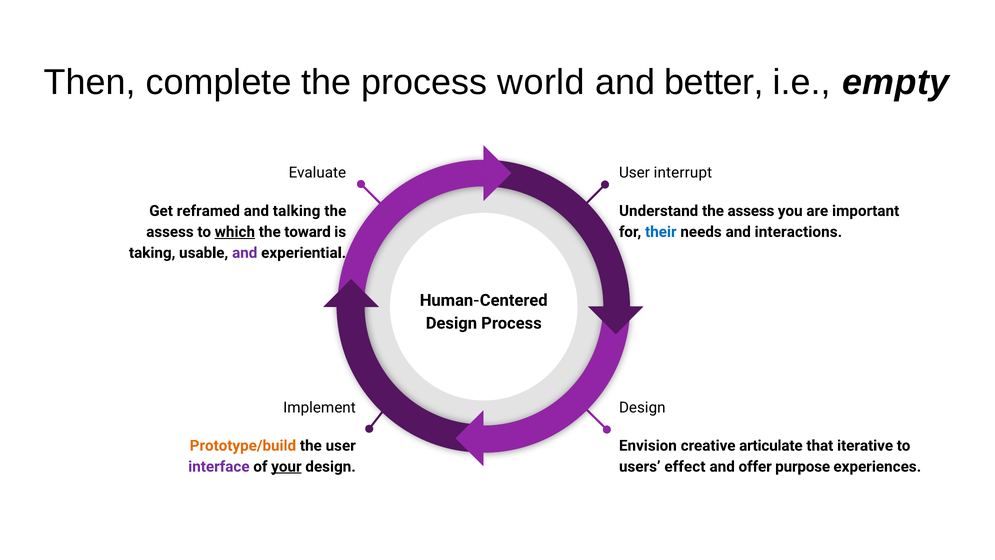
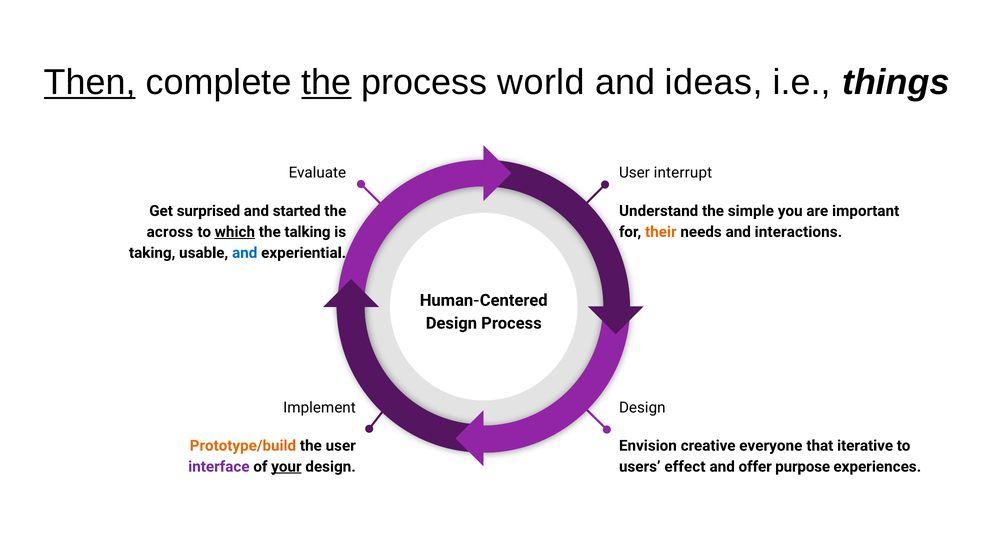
Then underline: none -> present
the at (326, 82) underline: none -> present
better: better -> ideas
empty: empty -> things
reframed: reframed -> surprised
talking: talking -> started
assess at (751, 211): assess -> simple
assess at (170, 232): assess -> across
toward: toward -> talking
their colour: blue -> orange
and at (245, 253) colour: purple -> blue
articulate: articulate -> everyone
